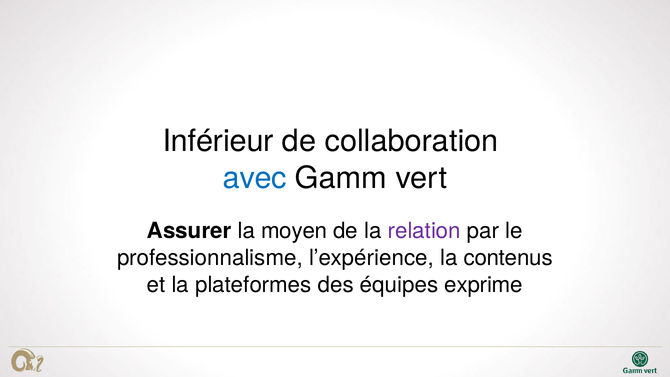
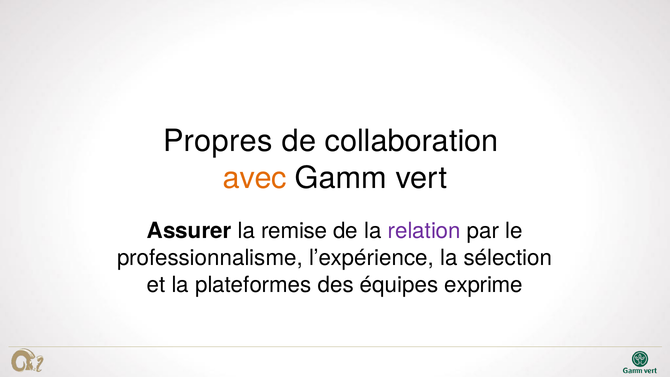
Inférieur: Inférieur -> Propres
avec colour: blue -> orange
moyen: moyen -> remise
contenus: contenus -> sélection
